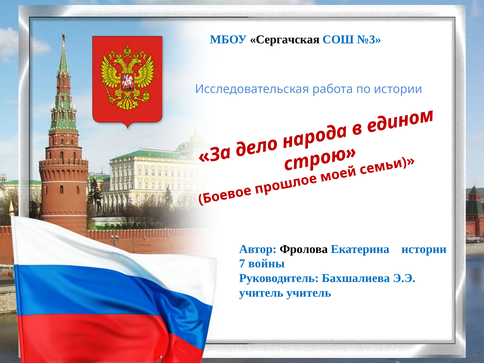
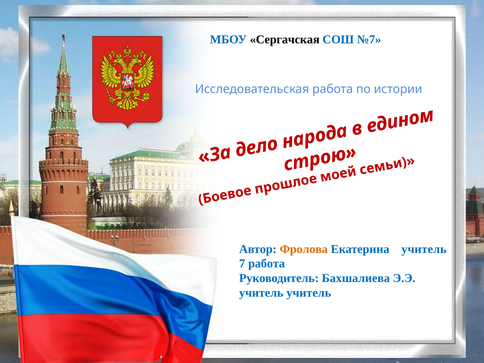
№3: №3 -> №7
Фролова colour: black -> orange
Екатерина истории: истории -> учитель
7 войны: войны -> работа
